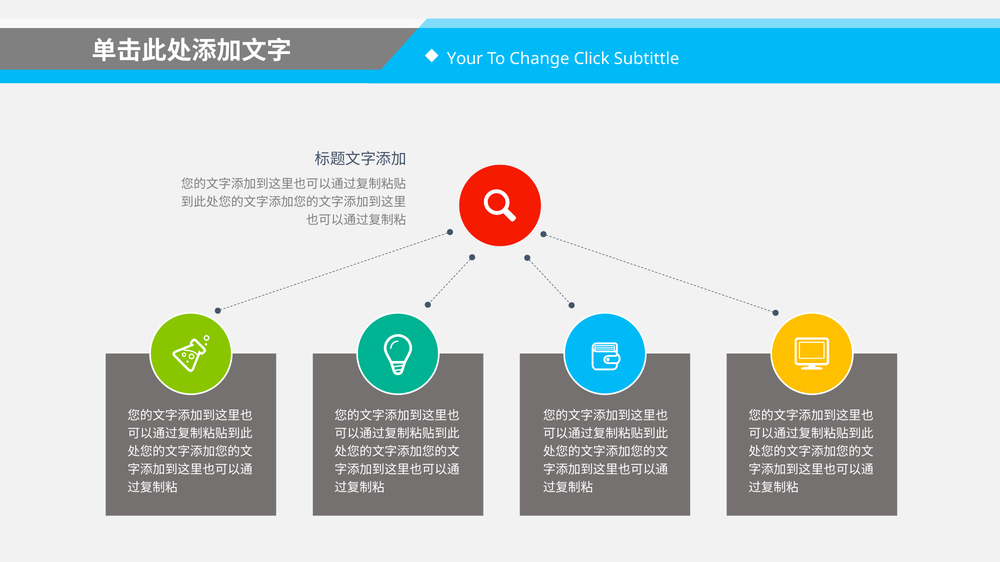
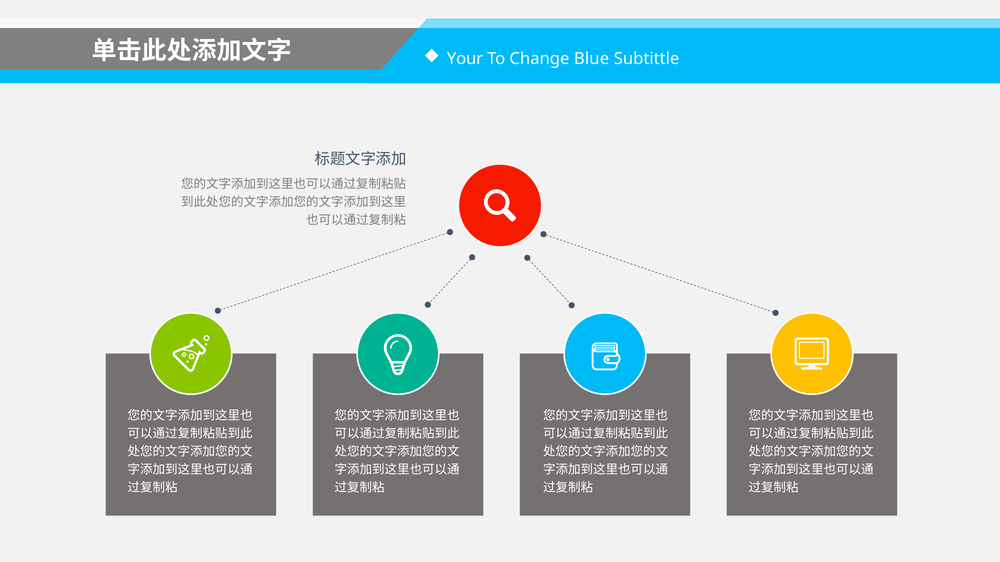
Click: Click -> Blue
